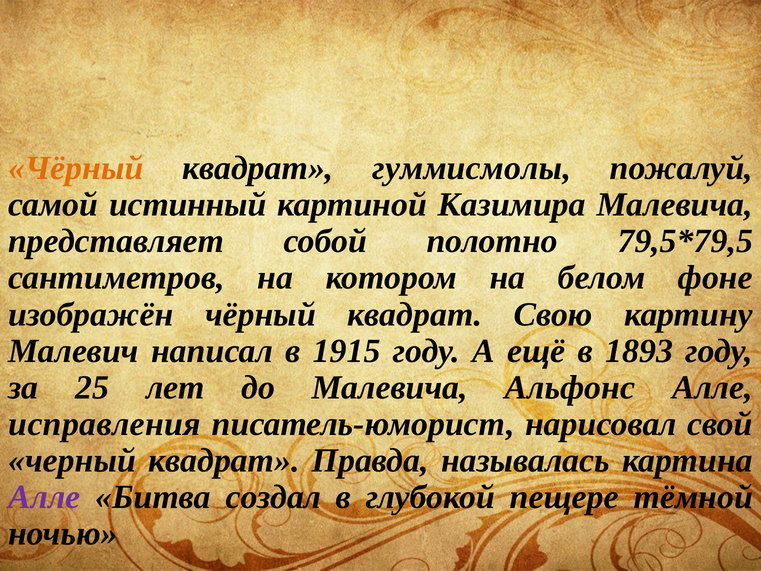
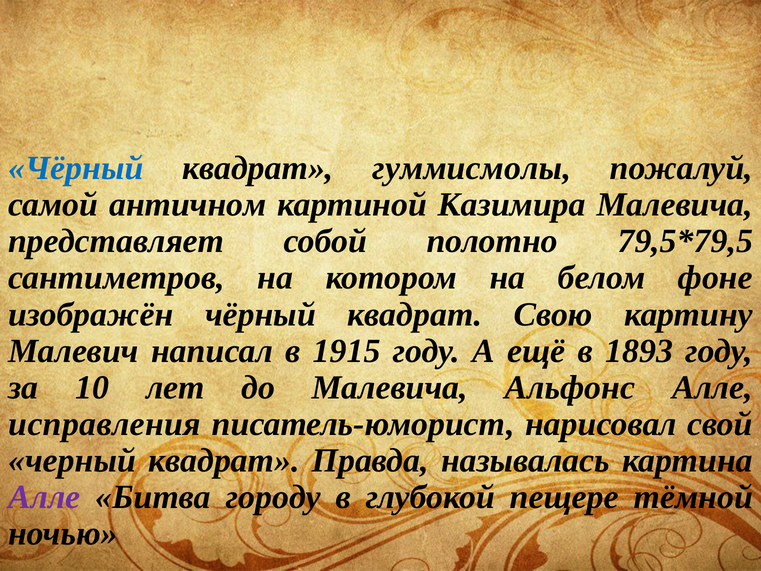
Чёрный at (76, 168) colour: orange -> blue
истинный: истинный -> античном
25: 25 -> 10
создал: создал -> городу
